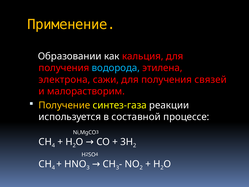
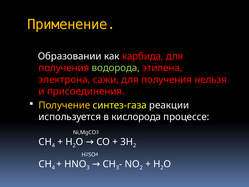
кальция: кальция -> карбида
водорода colour: light blue -> light green
связей: связей -> нельзя
малорастворим: малорастворим -> присоединения
составной: составной -> кислорода
